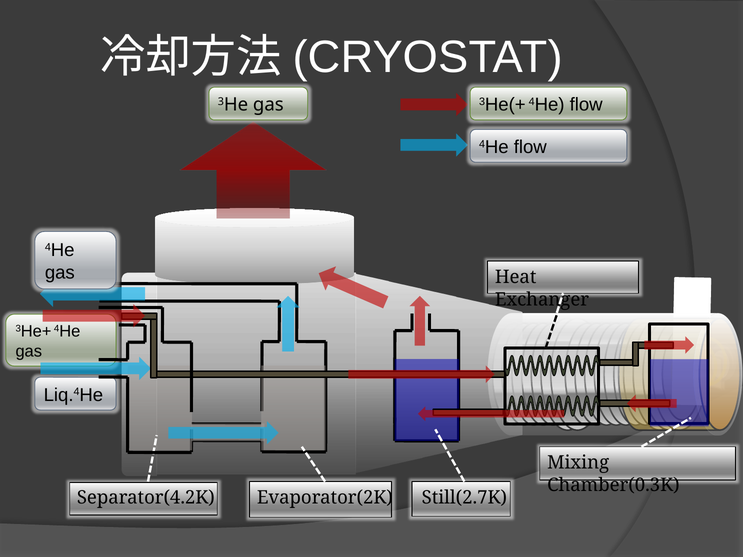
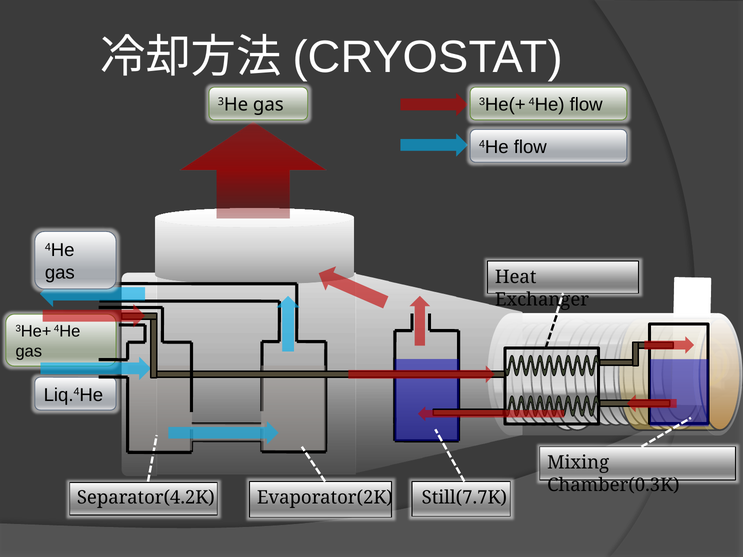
Still(2.7K: Still(2.7K -> Still(7.7K
